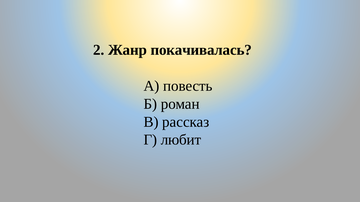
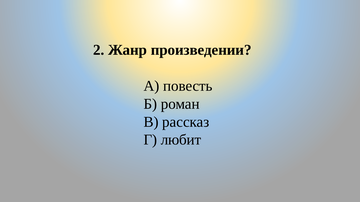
покачивалась: покачивалась -> произведении
